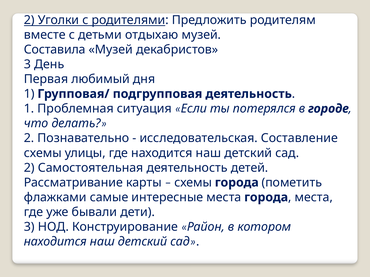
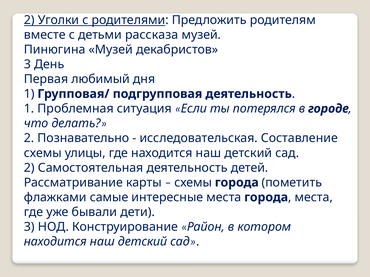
отдыхаю: отдыхаю -> рассказа
Составила: Составила -> Пинюгина
